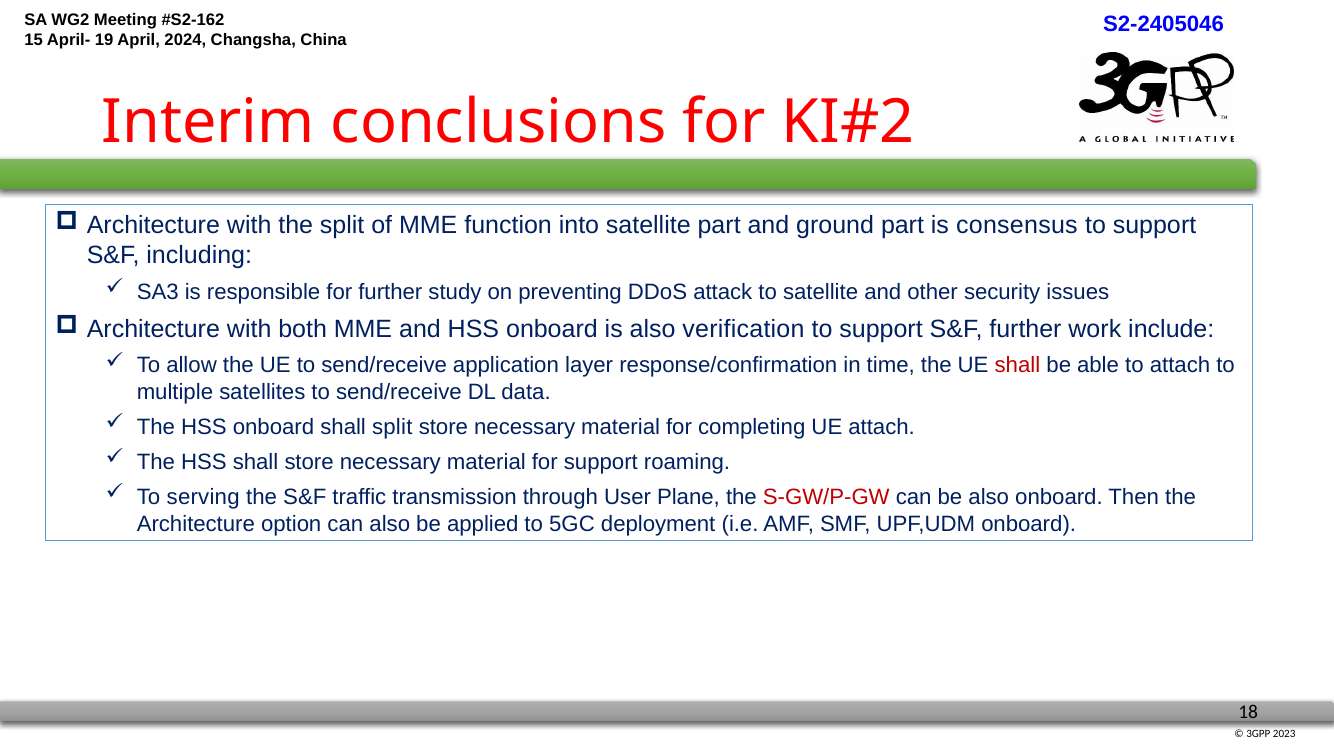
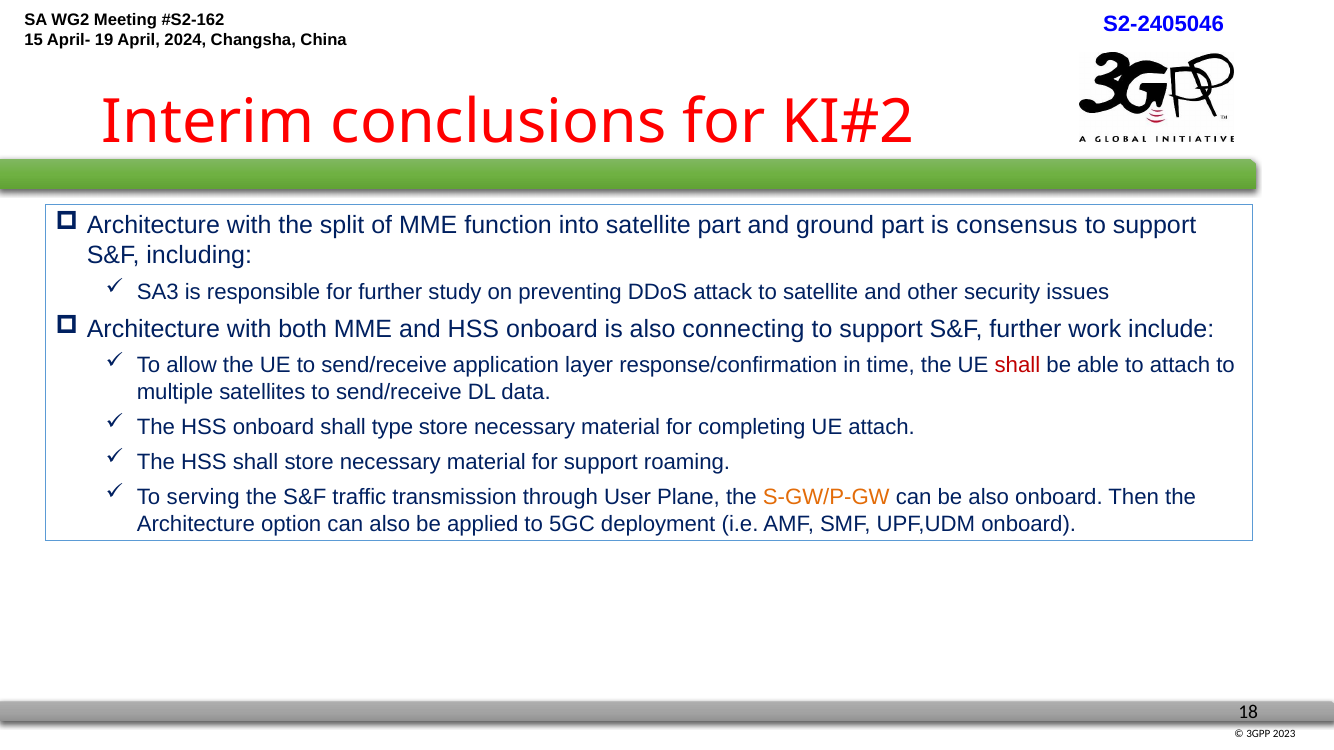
verification: verification -> connecting
shall split: split -> type
S-GW/P-GW colour: red -> orange
